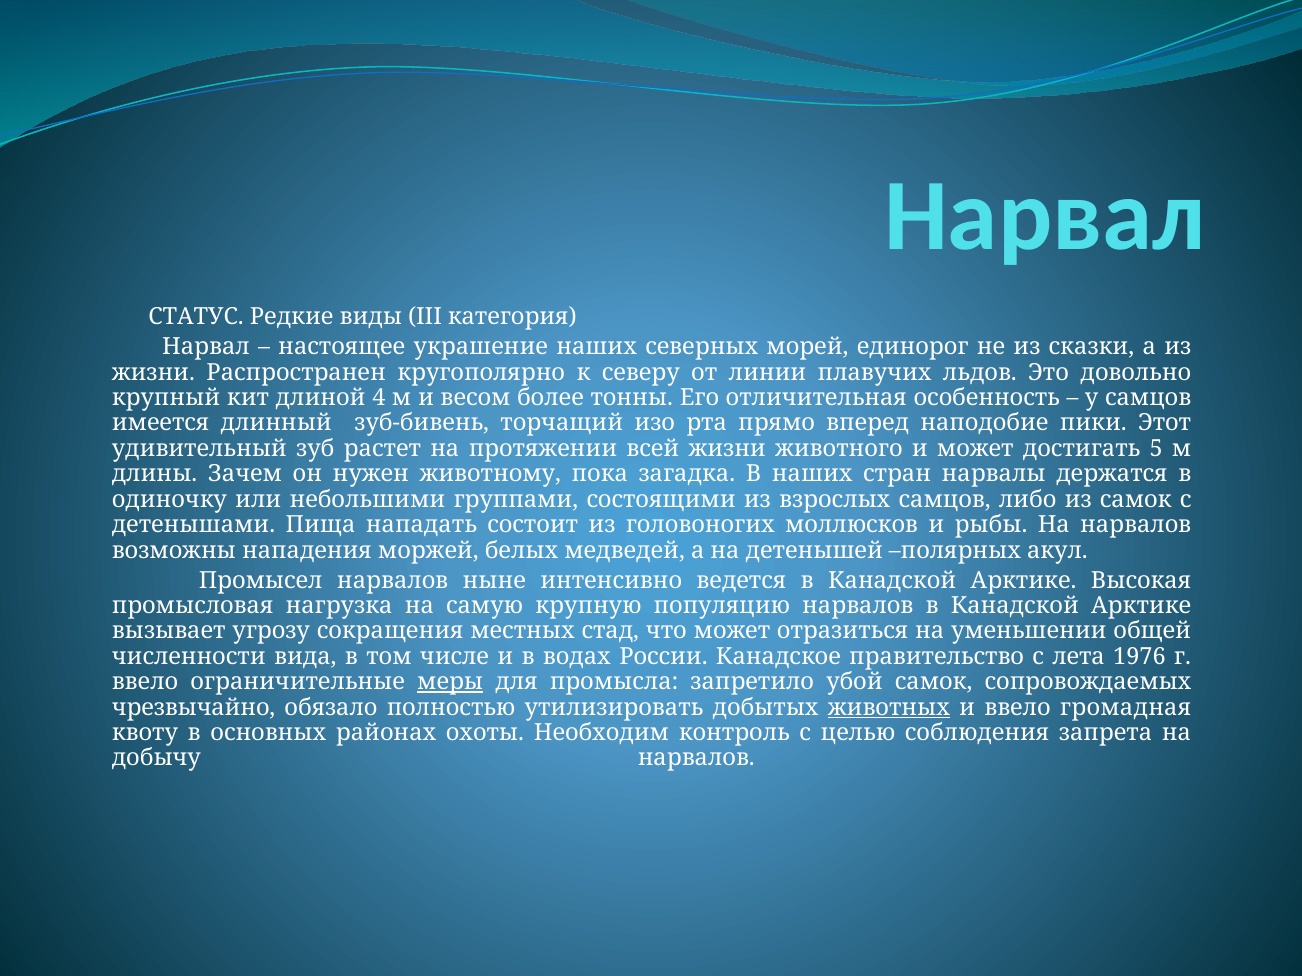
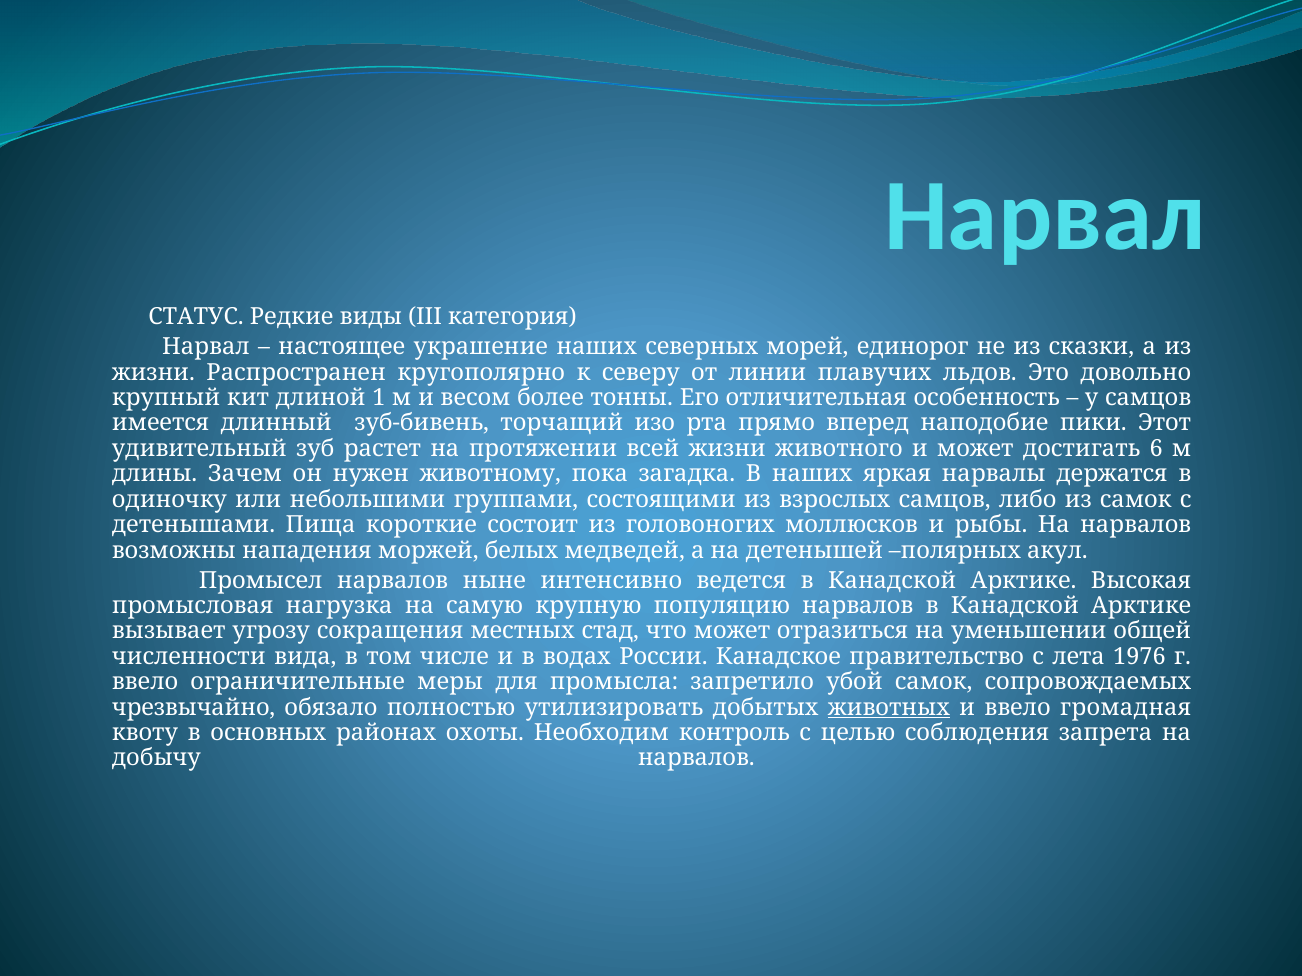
4: 4 -> 1
5: 5 -> 6
стран: стран -> яркая
нападать: нападать -> короткие
меры underline: present -> none
